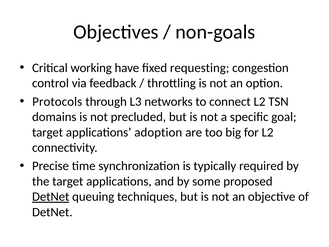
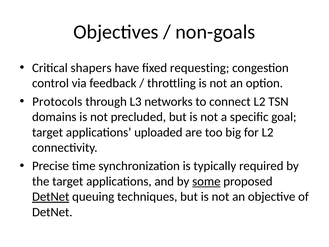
working: working -> shapers
adoption: adoption -> uploaded
some underline: none -> present
